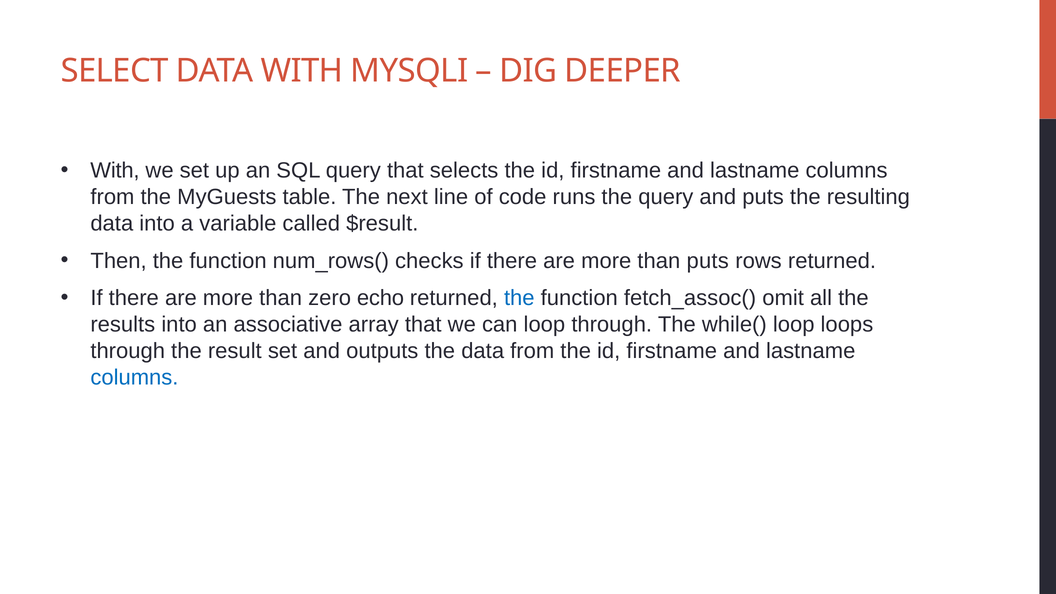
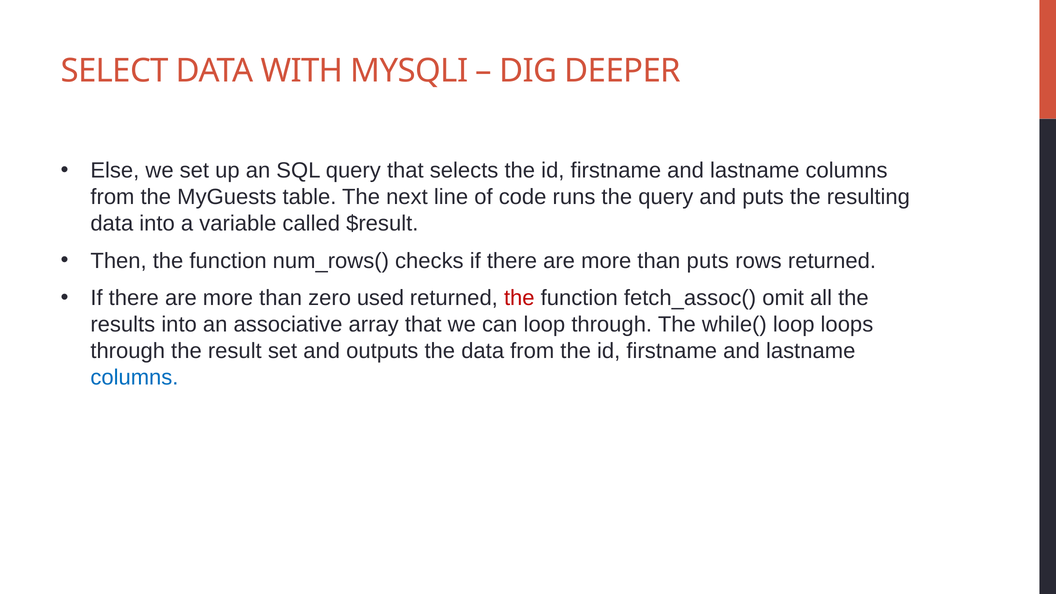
With at (115, 170): With -> Else
echo: echo -> used
the at (519, 298) colour: blue -> red
